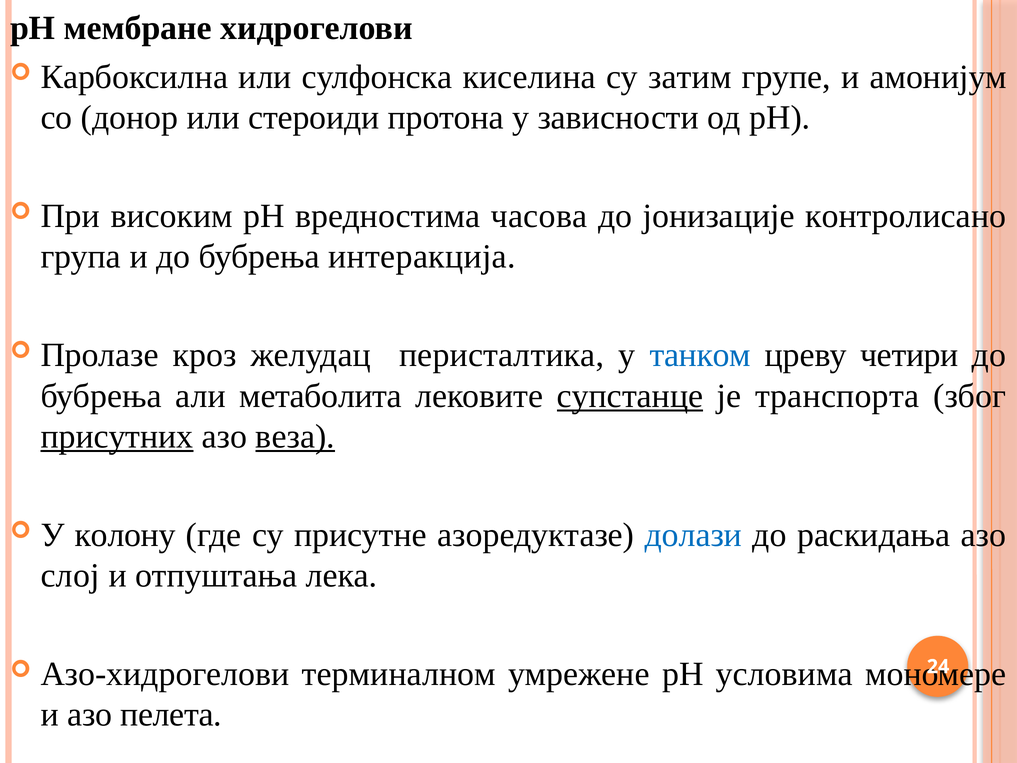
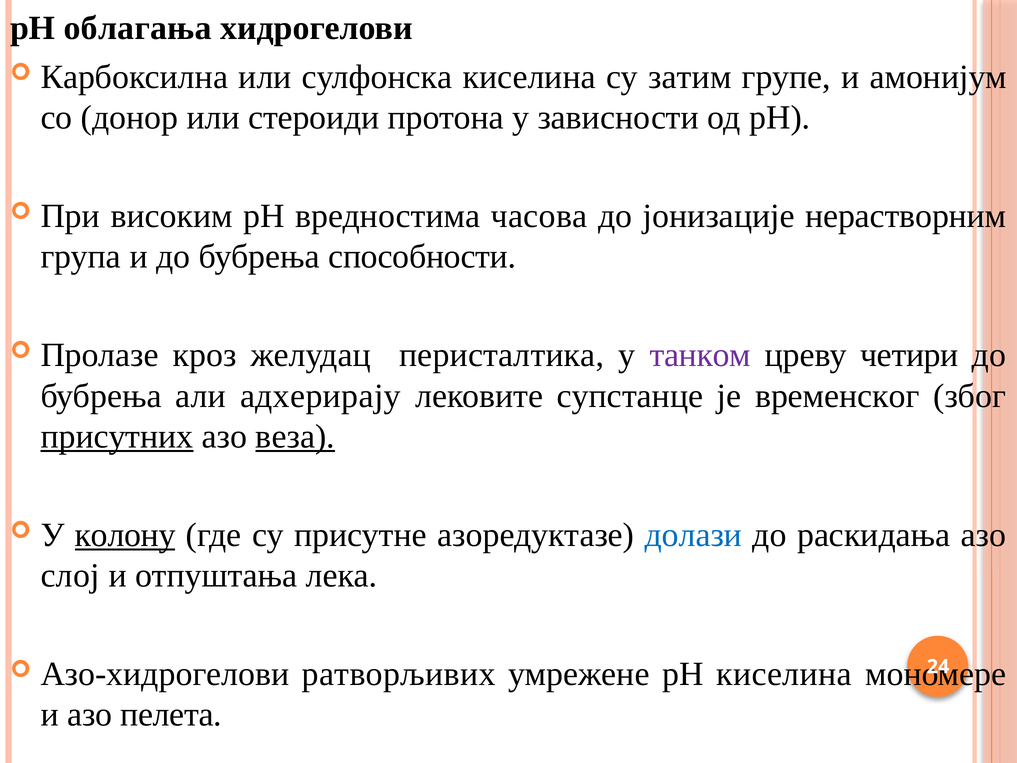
мембране: мембране -> облагања
контролисано: контролисано -> нерастворним
интеракција: интеракција -> способности
танком colour: blue -> purple
метаболита: метаболита -> адхерирају
супстанце underline: present -> none
транспорта: транспорта -> временског
колону underline: none -> present
терминалном: терминалном -> ратворљивих
pH условима: условима -> киселина
